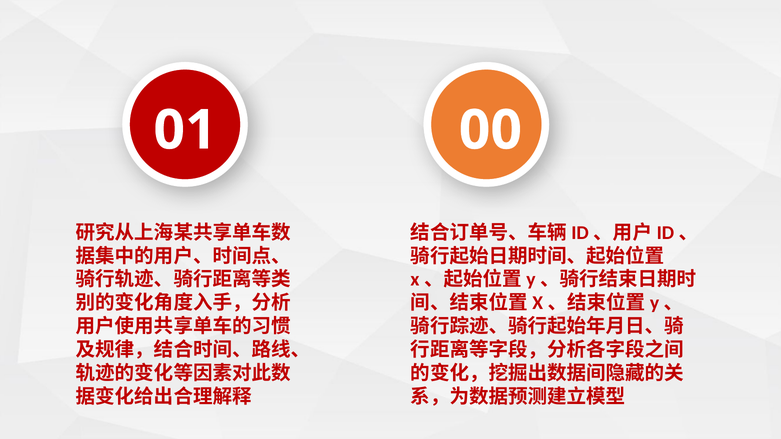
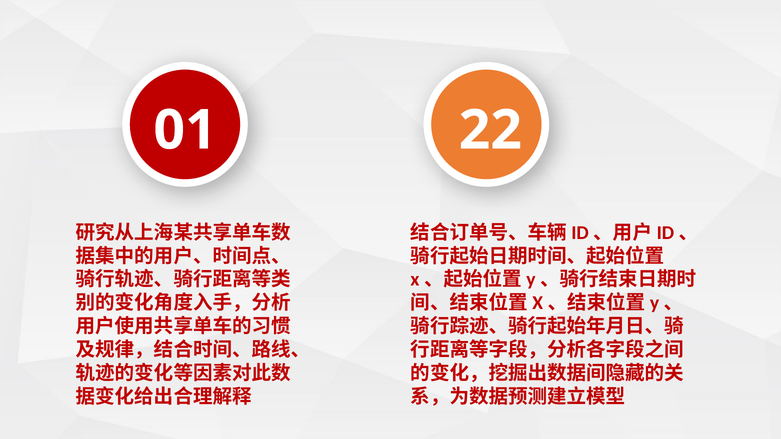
00: 00 -> 22
